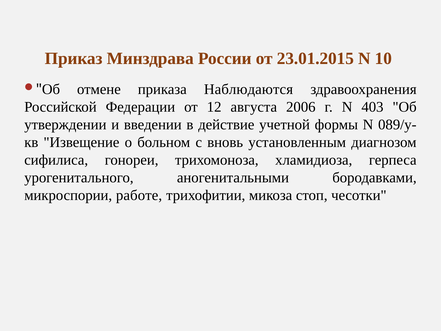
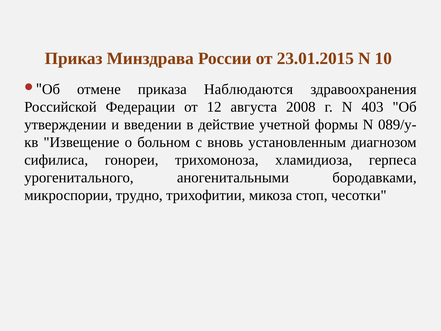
2006: 2006 -> 2008
работе: работе -> трудно
